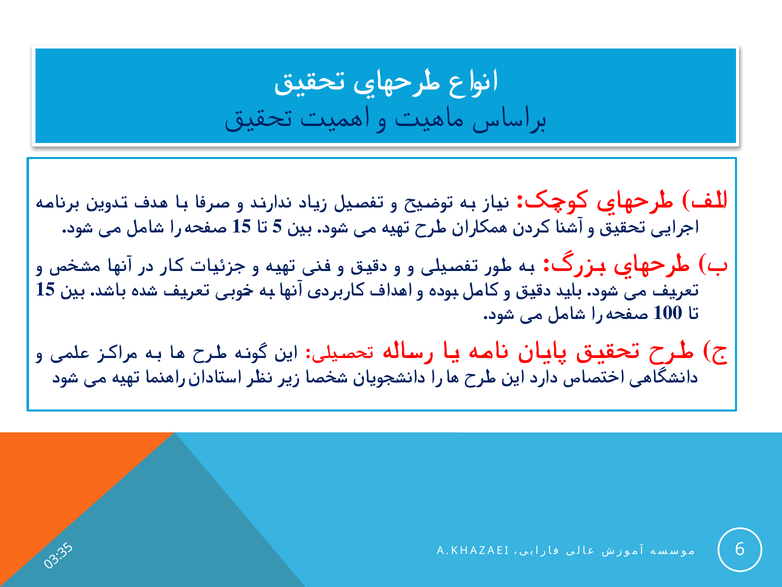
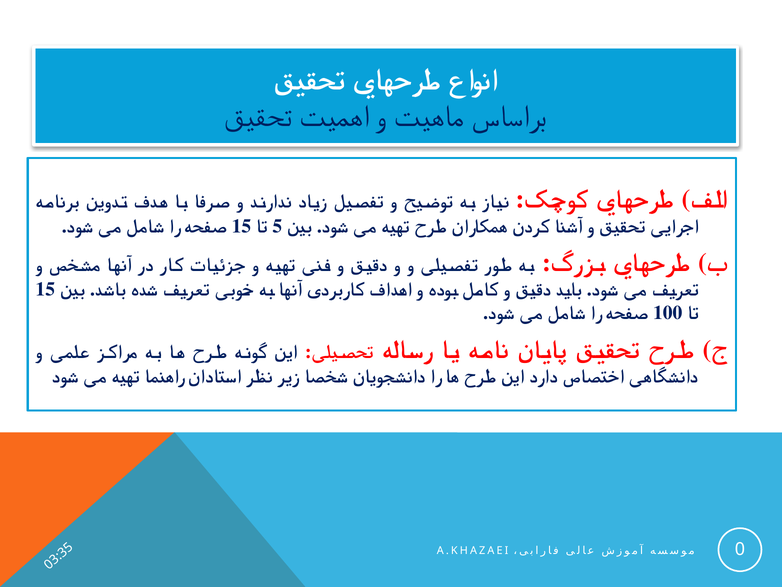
A.KHAZAEI 6: 6 -> 0
